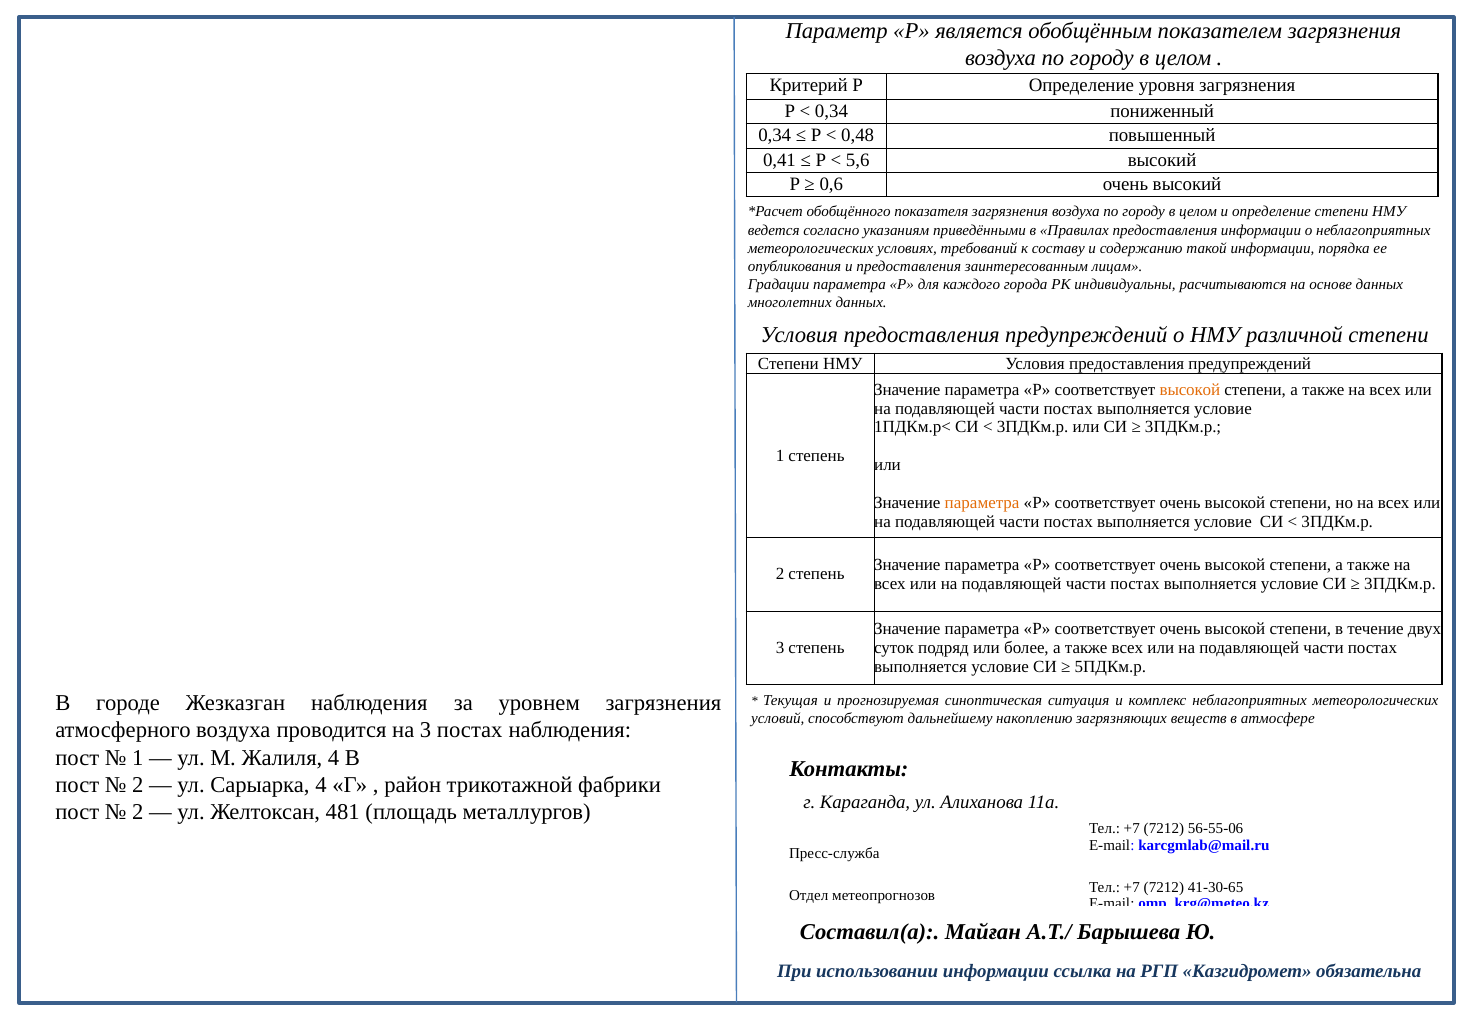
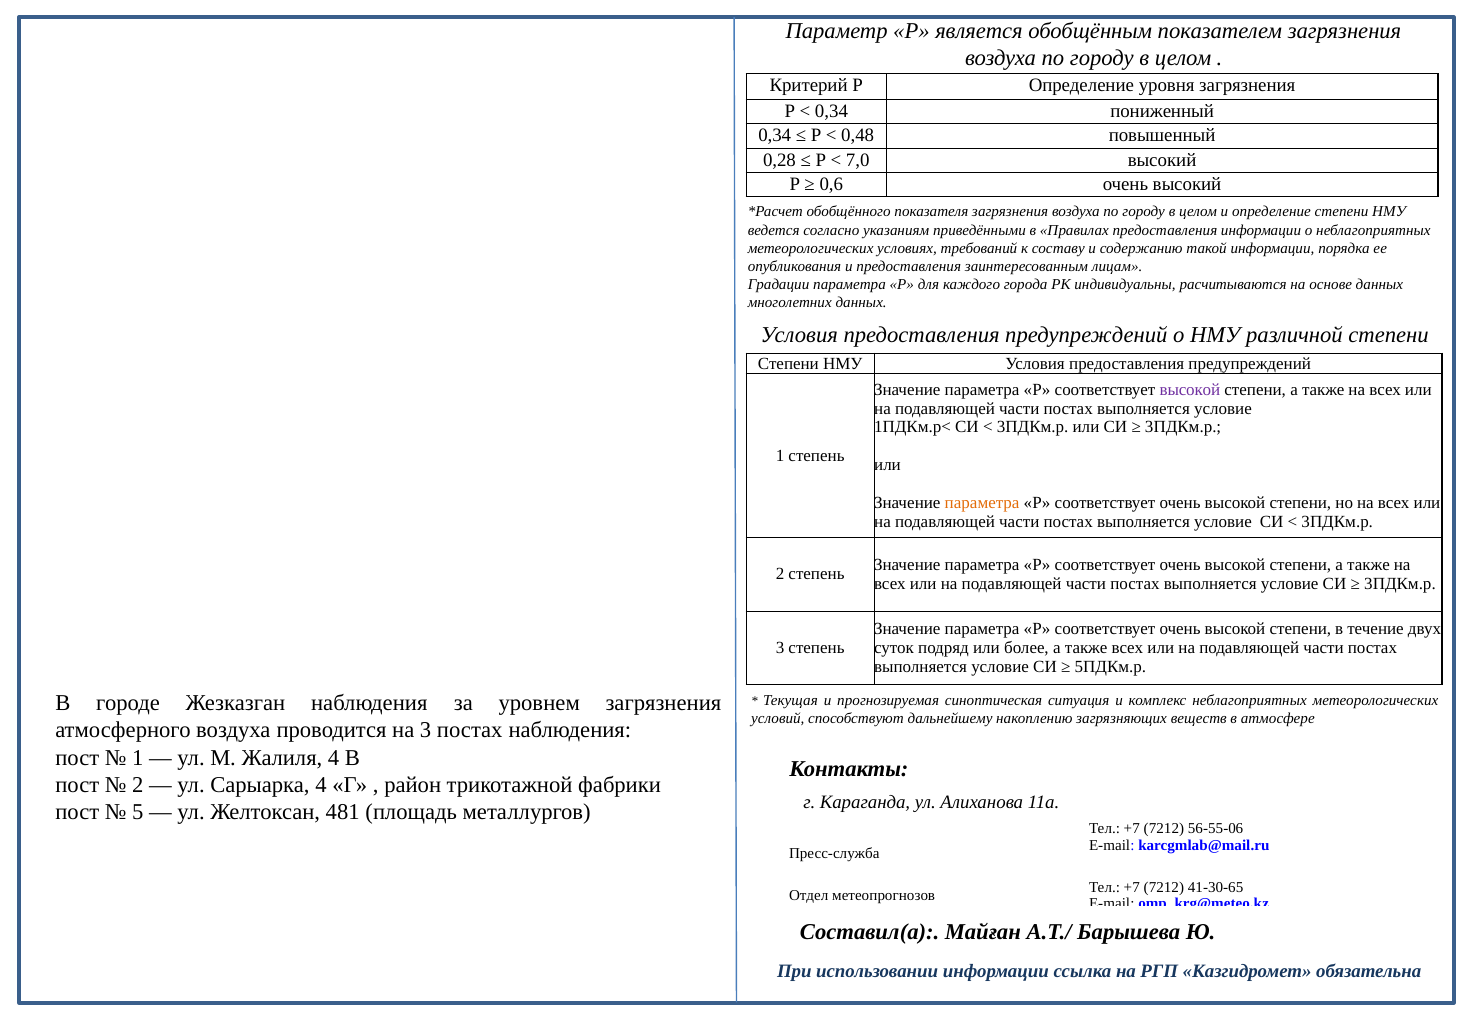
0,41: 0,41 -> 0,28
5,6: 5,6 -> 7,0
высокой at (1190, 389) colour: orange -> purple
2 at (138, 812): 2 -> 5
